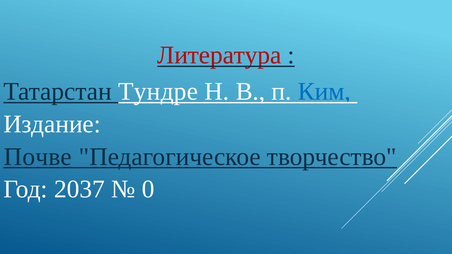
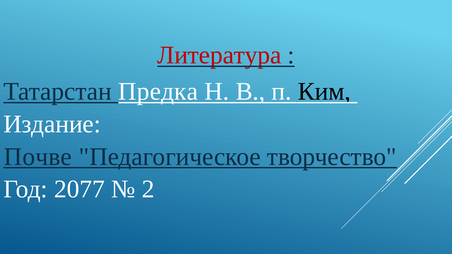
Тундре: Тундре -> Предка
Ким colour: blue -> black
2037: 2037 -> 2077
0: 0 -> 2
